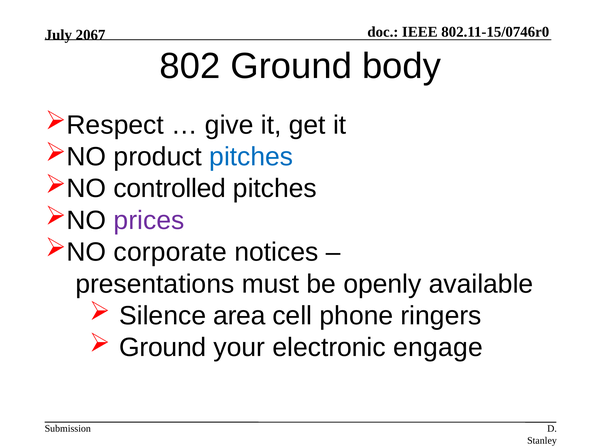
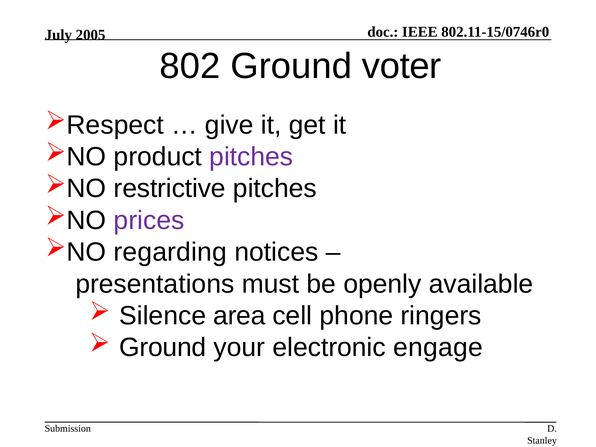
2067: 2067 -> 2005
body: body -> voter
pitches at (251, 157) colour: blue -> purple
controlled: controlled -> restrictive
corporate: corporate -> regarding
